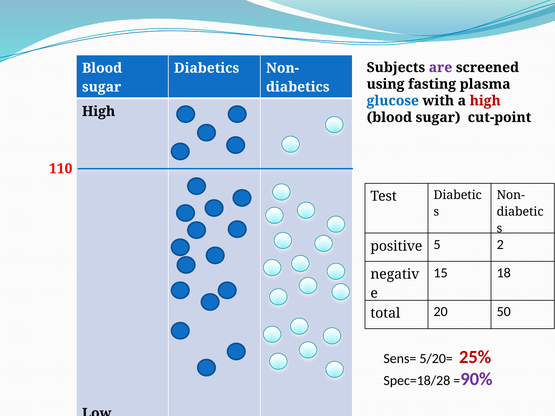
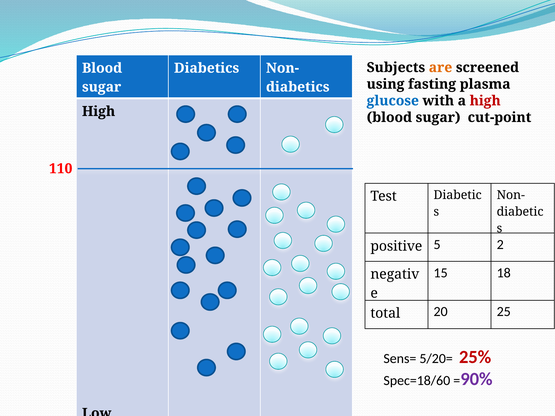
are colour: purple -> orange
50: 50 -> 25
Spec=18/28: Spec=18/28 -> Spec=18/60
